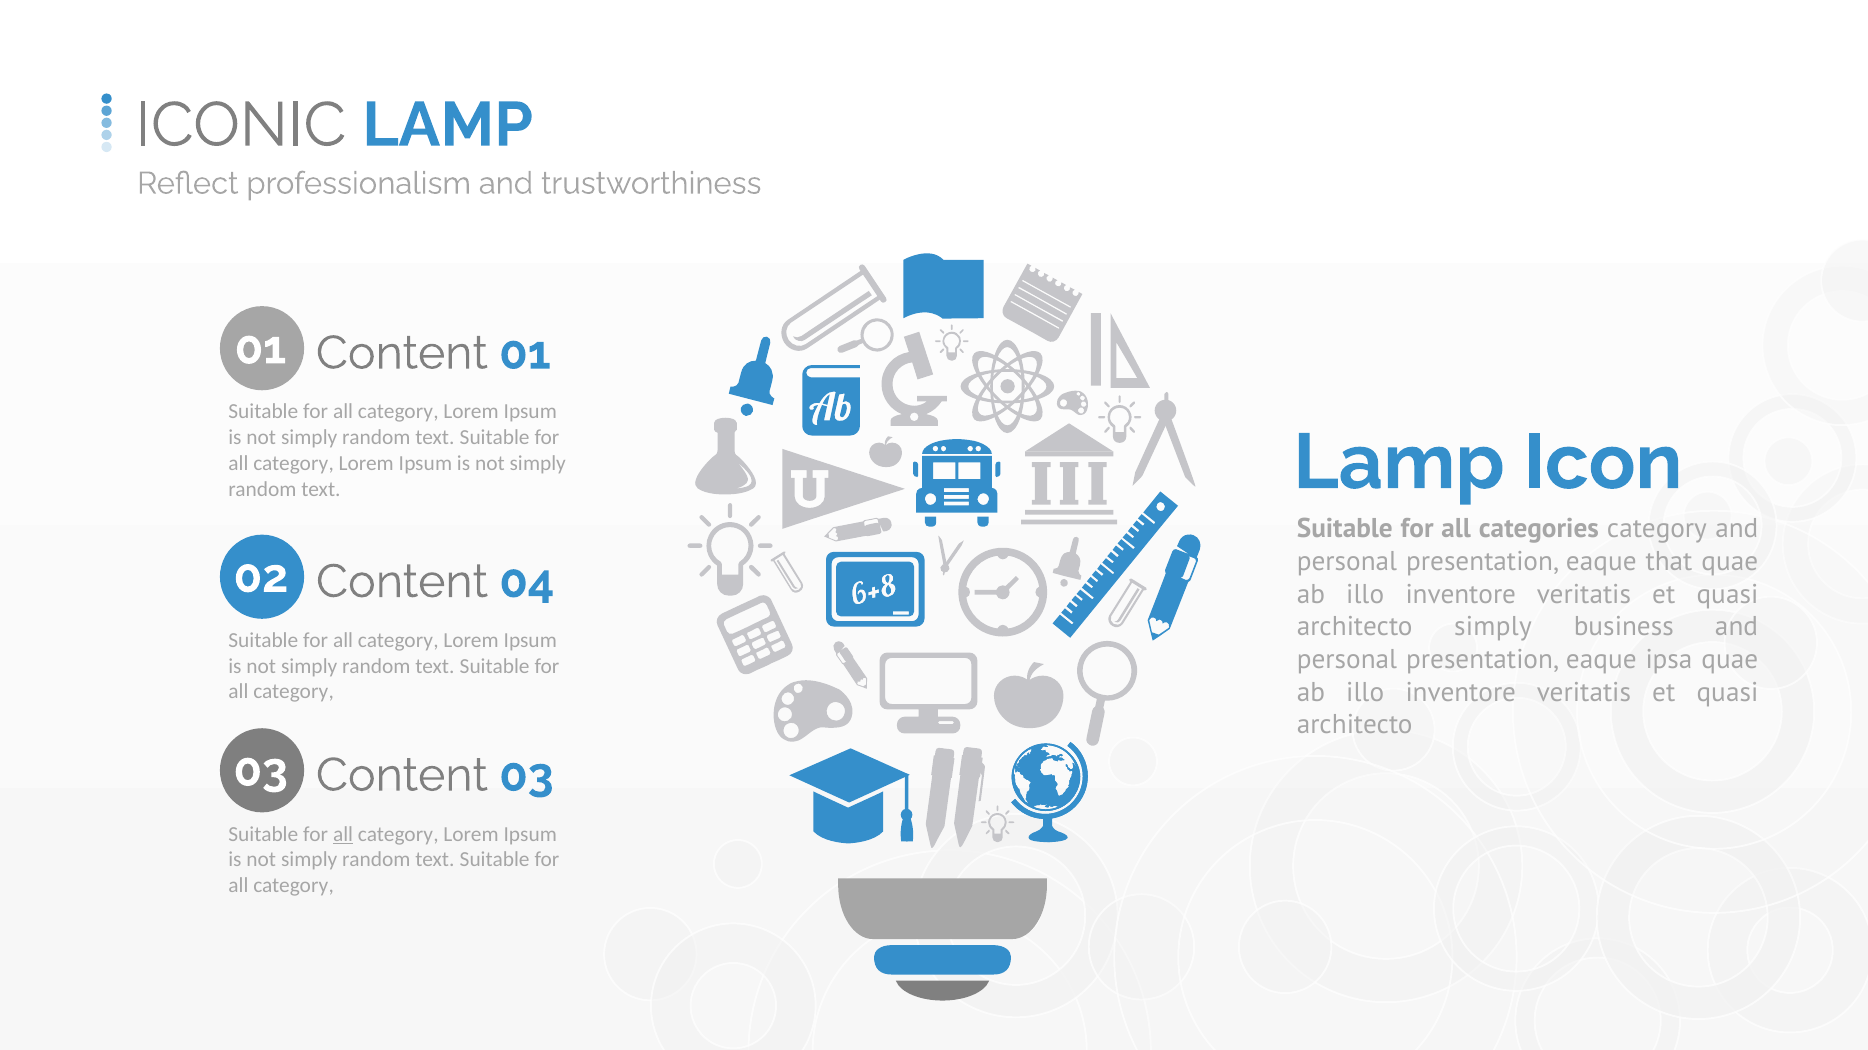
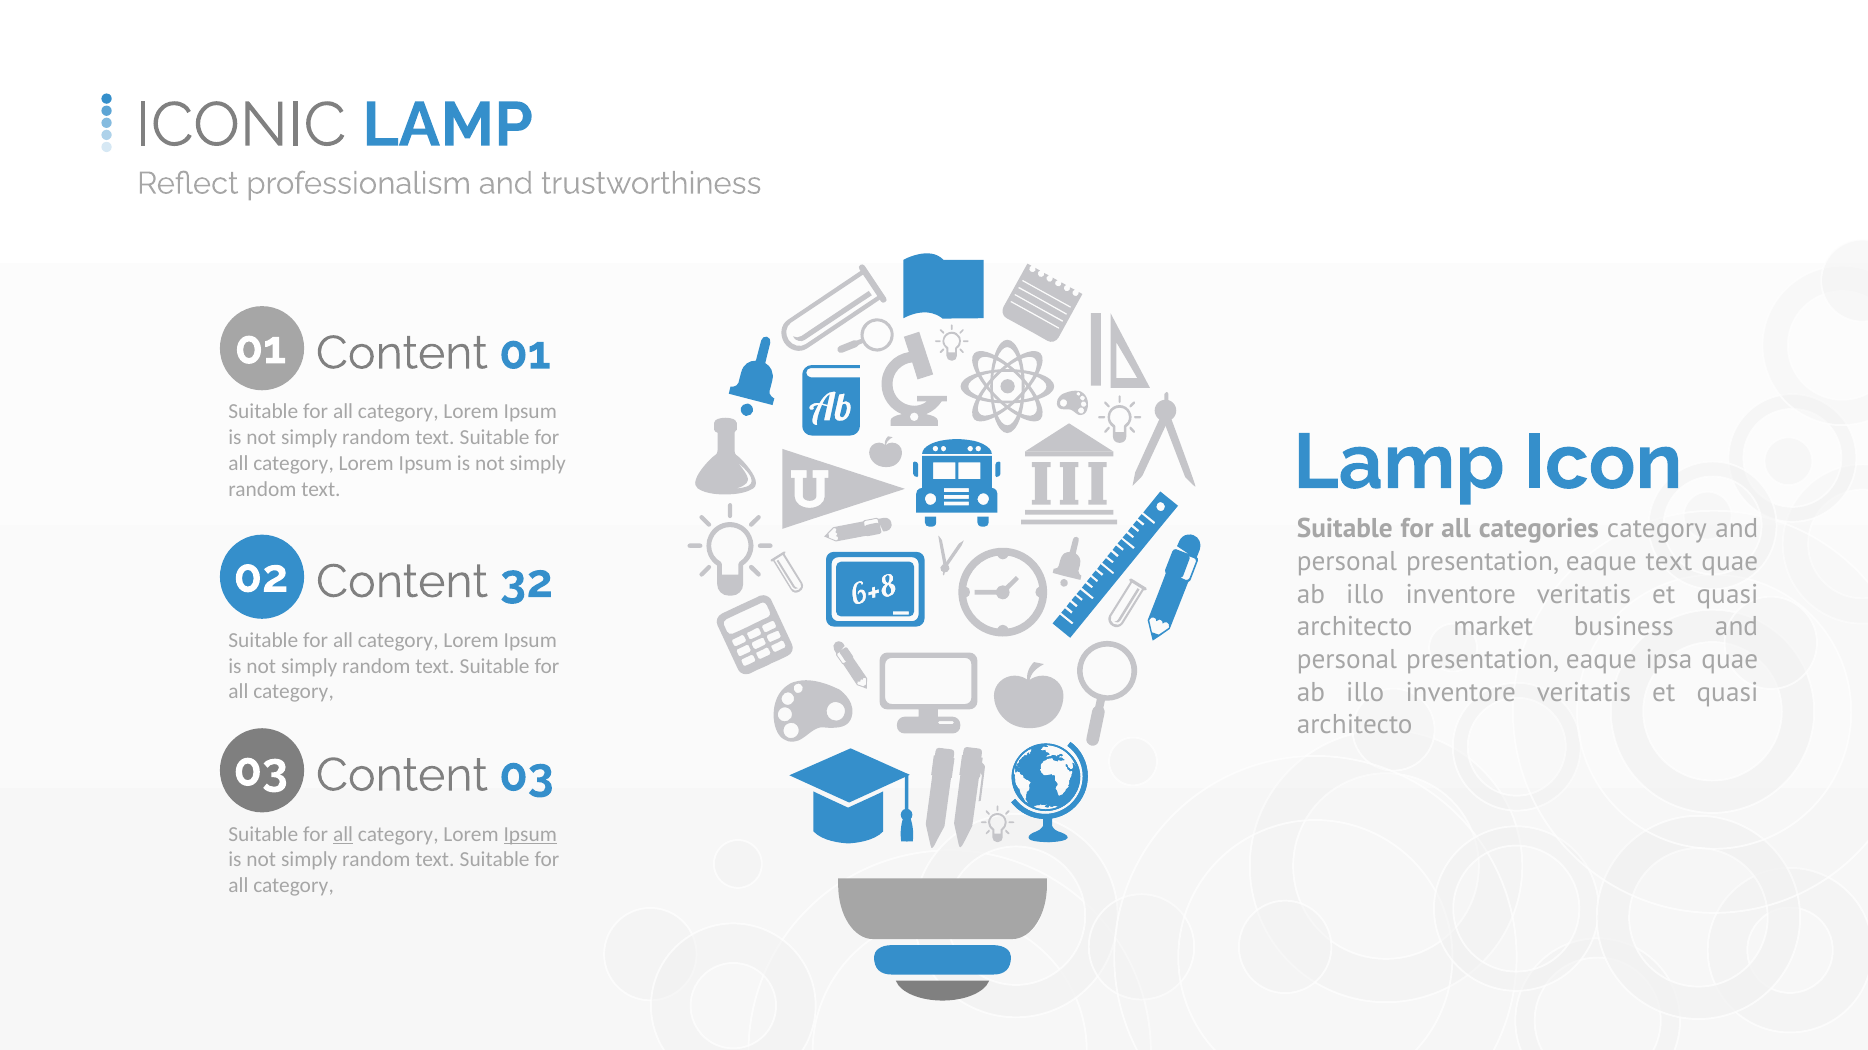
eaque that: that -> text
04: 04 -> 32
architecto simply: simply -> market
Ipsum at (530, 835) underline: none -> present
